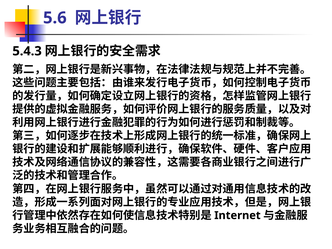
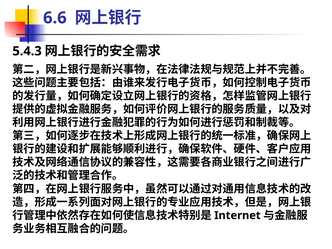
5.6: 5.6 -> 6.6
